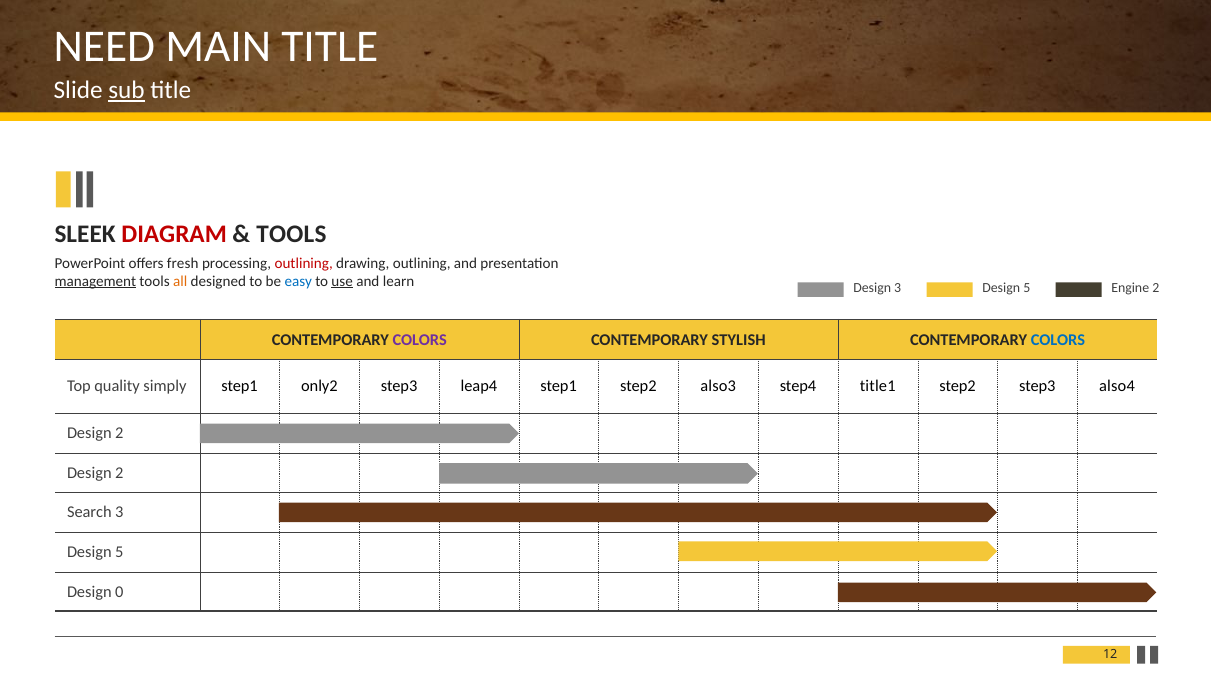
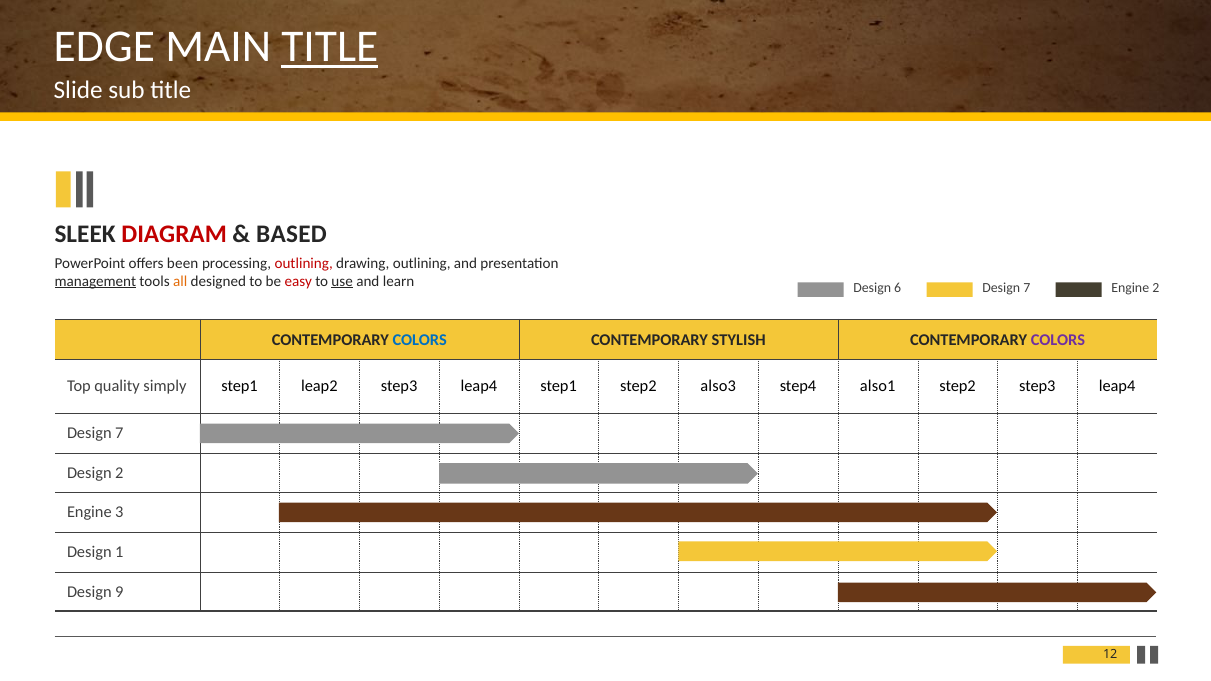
NEED: NEED -> EDGE
TITLE at (330, 47) underline: none -> present
sub underline: present -> none
TOOLS at (291, 234): TOOLS -> BASED
fresh: fresh -> been
easy colour: blue -> red
Design 3: 3 -> 6
5 at (1027, 288): 5 -> 7
COLORS at (420, 340) colour: purple -> blue
COLORS at (1058, 340) colour: blue -> purple
only2: only2 -> leap2
title1: title1 -> also1
step2 step3 also4: also4 -> leap4
2 at (119, 433): 2 -> 7
Search at (89, 513): Search -> Engine
5 at (119, 552): 5 -> 1
0: 0 -> 9
